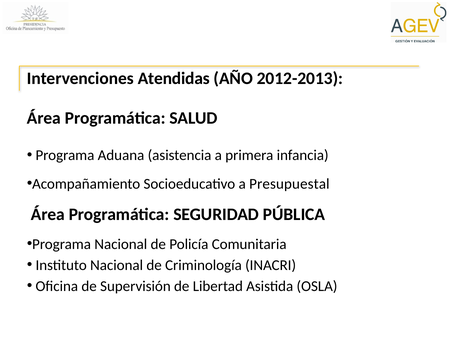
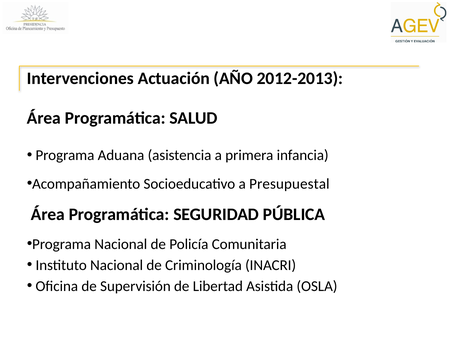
Atendidas: Atendidas -> Actuación
